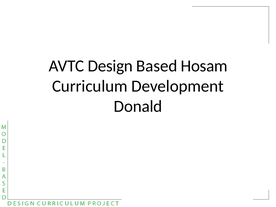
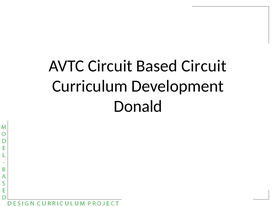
AVTC Design: Design -> Circuit
Based Hosam: Hosam -> Circuit
